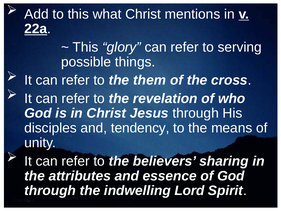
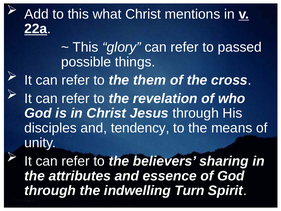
serving: serving -> passed
Lord: Lord -> Turn
